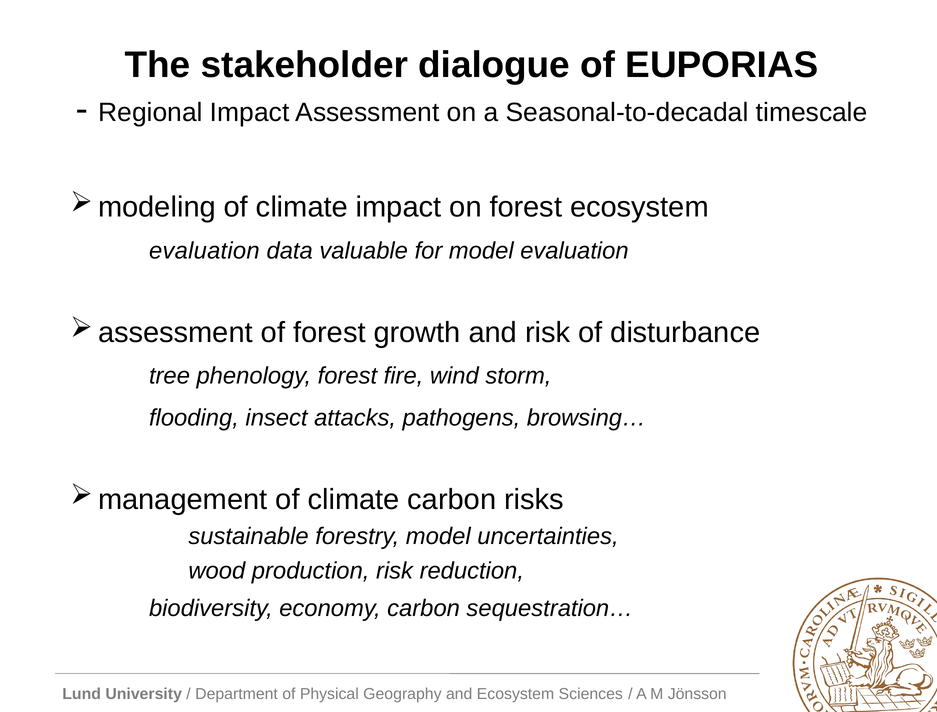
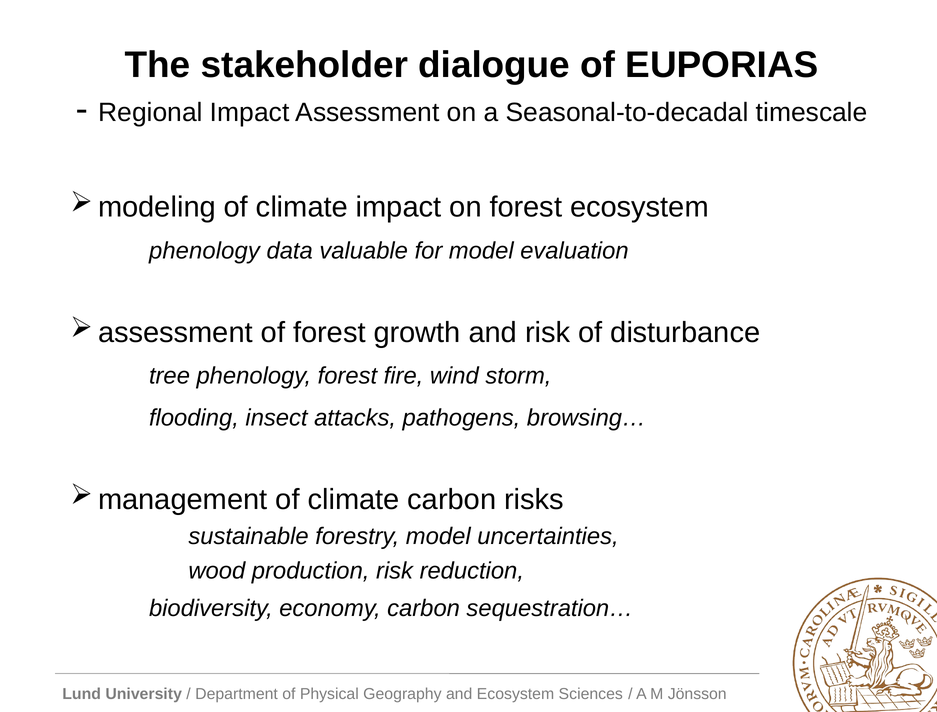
evaluation at (204, 251): evaluation -> phenology
